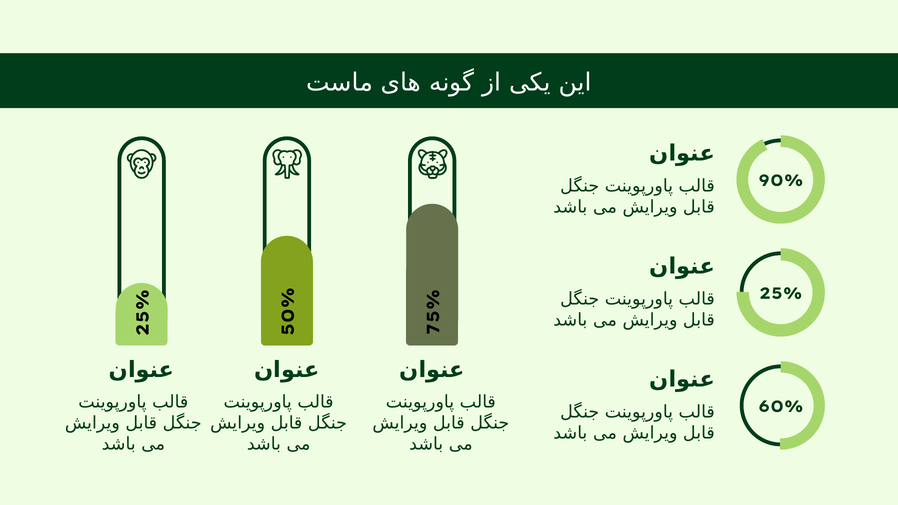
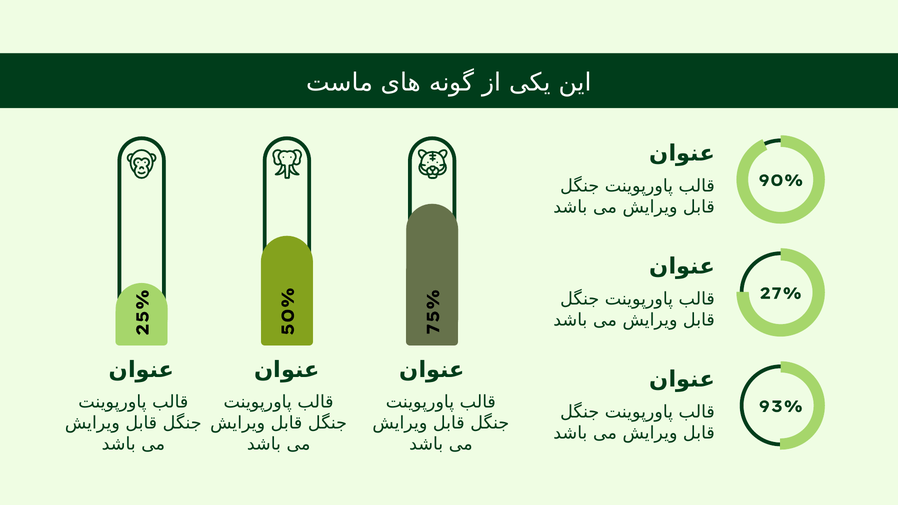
25%: 25% -> 27%
60%: 60% -> 93%
